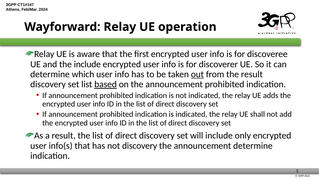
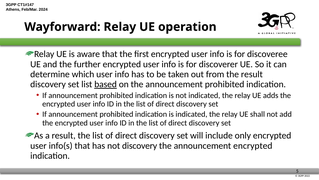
the include: include -> further
out underline: present -> none
announcement determine: determine -> encrypted
